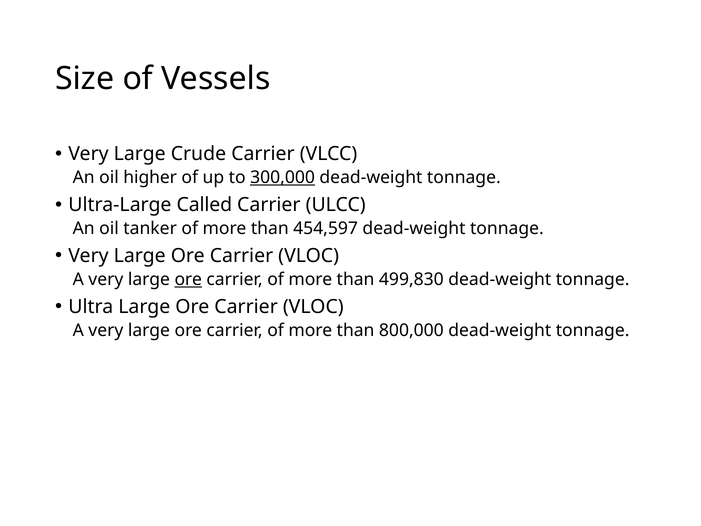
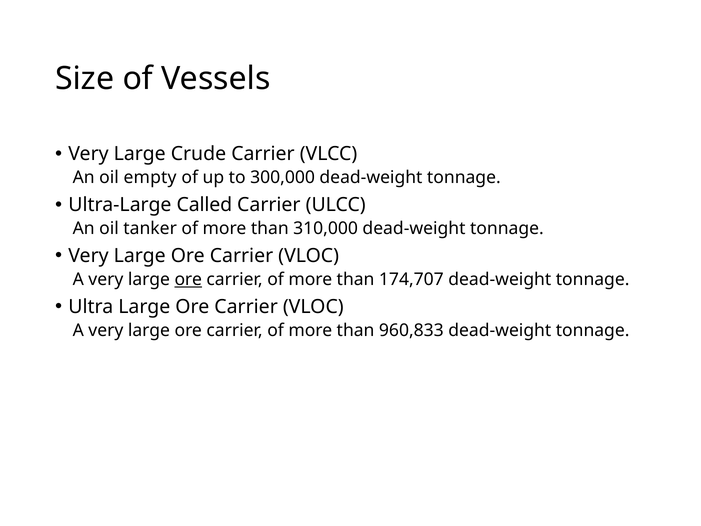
higher: higher -> empty
300,000 underline: present -> none
454,597: 454,597 -> 310,000
499,830: 499,830 -> 174,707
800,000: 800,000 -> 960,833
